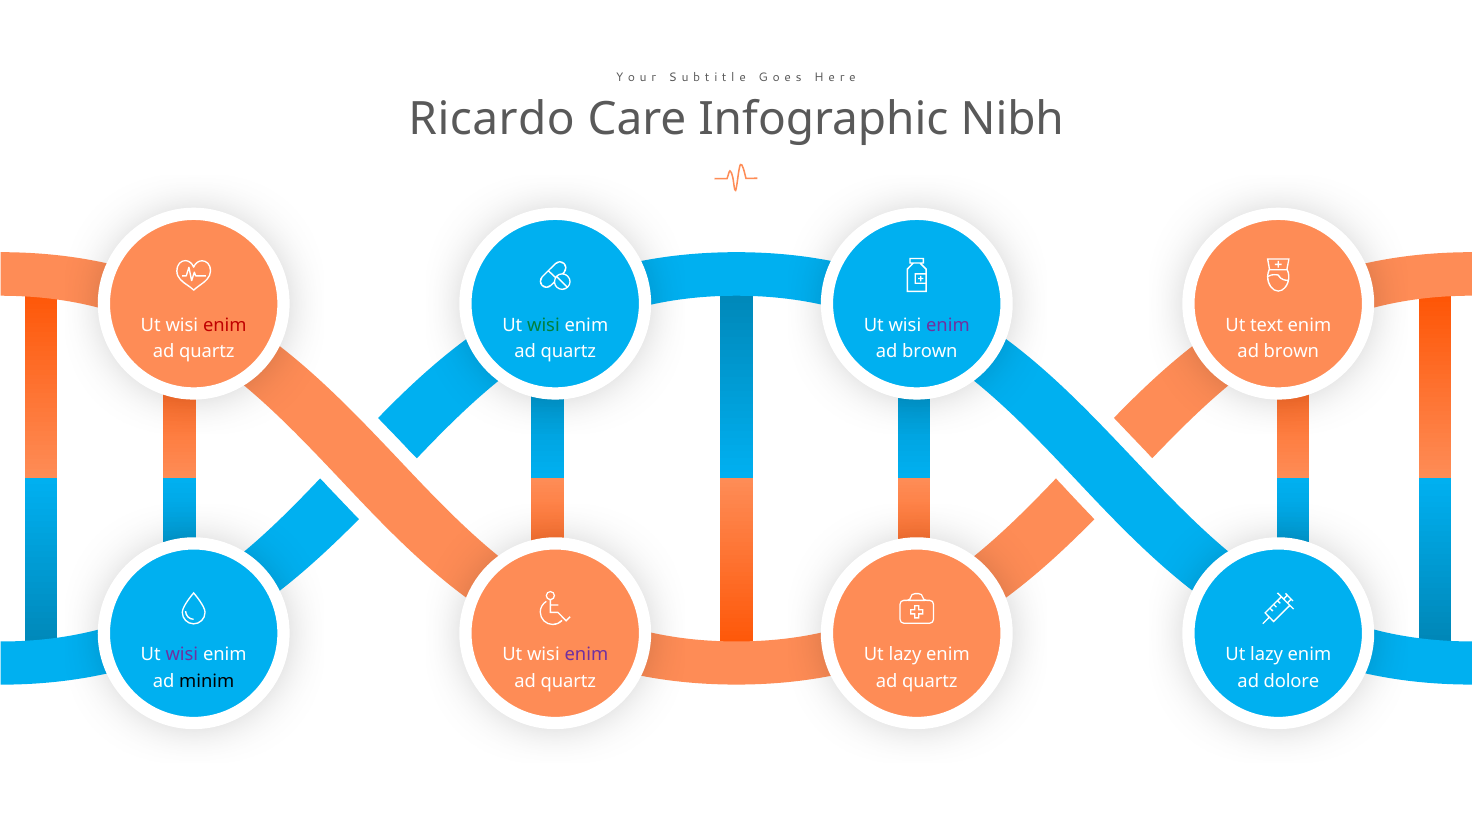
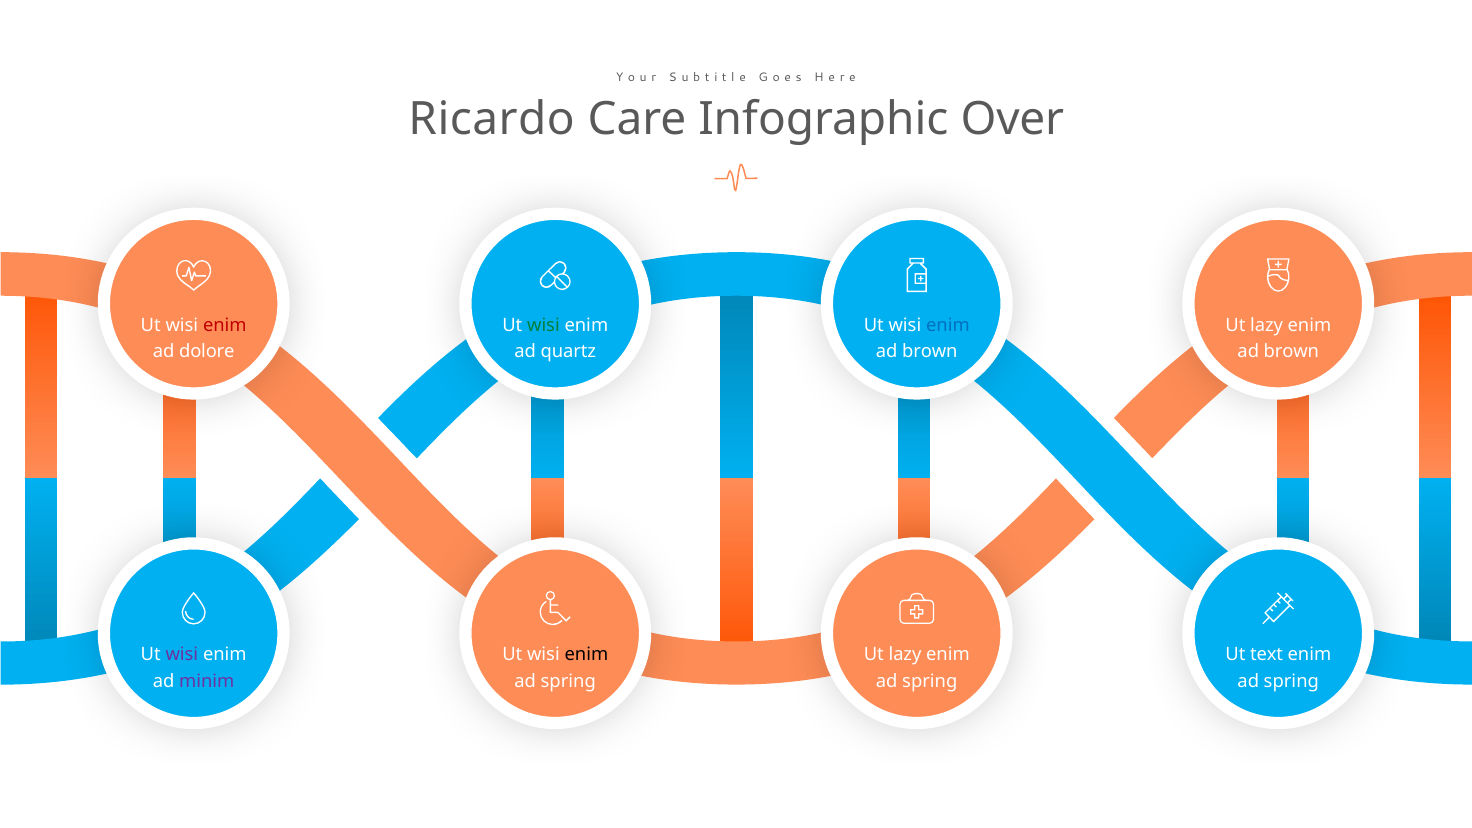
Nibh: Nibh -> Over
enim at (948, 325) colour: purple -> blue
text at (1267, 325): text -> lazy
quartz at (207, 352): quartz -> dolore
enim at (586, 655) colour: purple -> black
lazy at (1267, 655): lazy -> text
minim colour: black -> purple
quartz at (568, 681): quartz -> spring
quartz at (930, 681): quartz -> spring
dolore at (1291, 681): dolore -> spring
